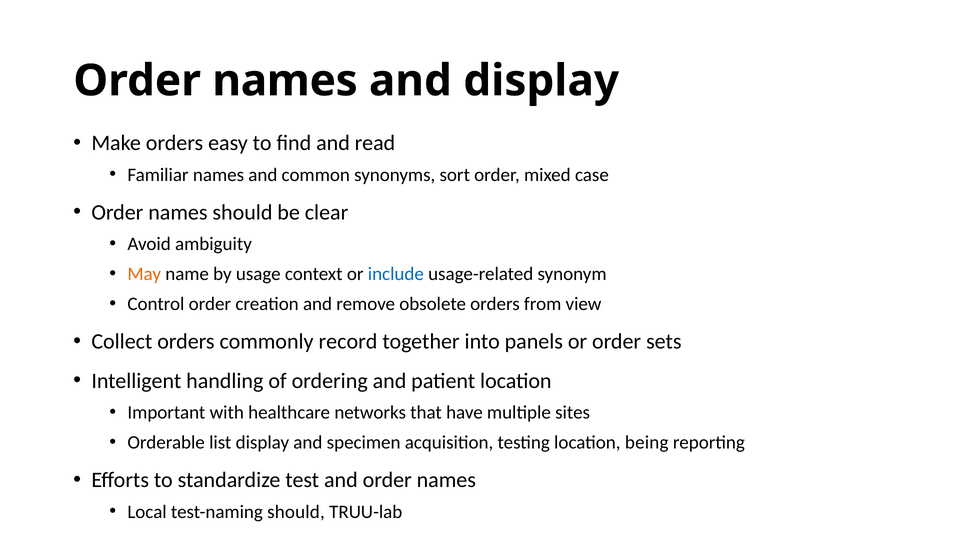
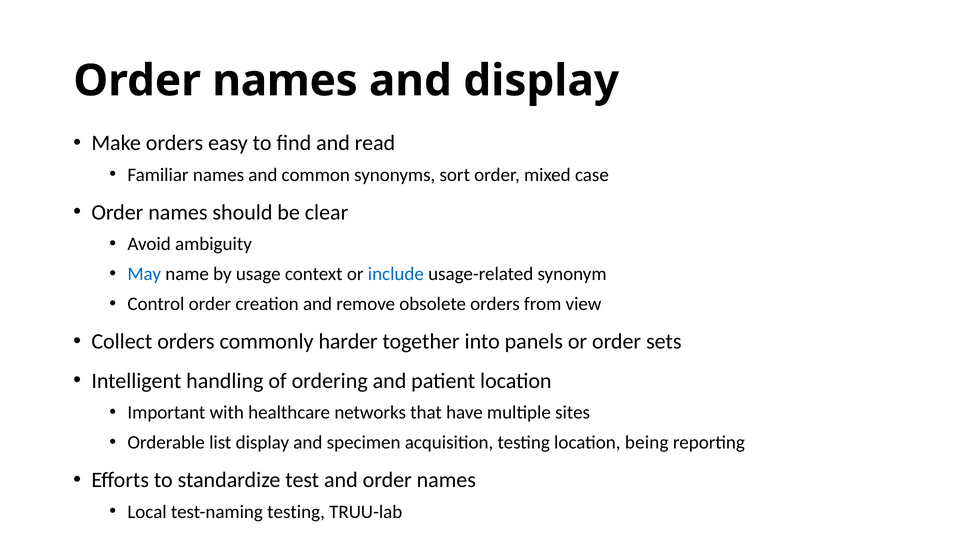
May colour: orange -> blue
record: record -> harder
test-naming should: should -> testing
